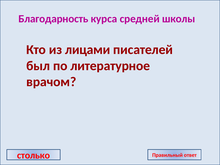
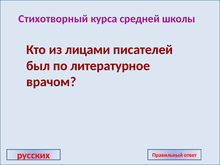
Благодарность: Благодарность -> Стихотворный
столько: столько -> русских
